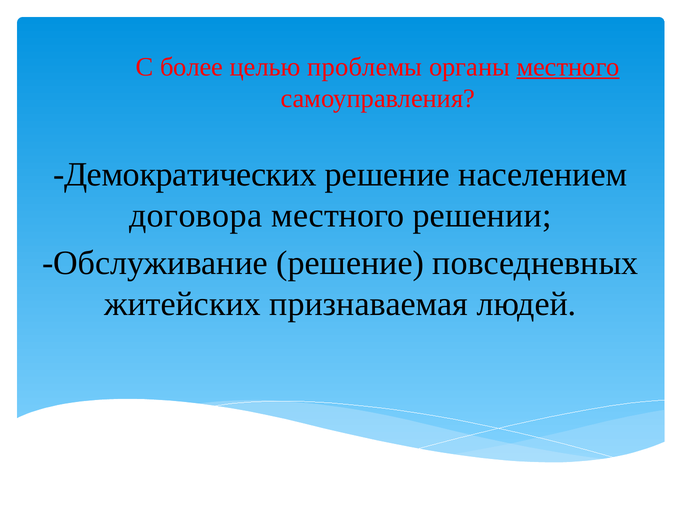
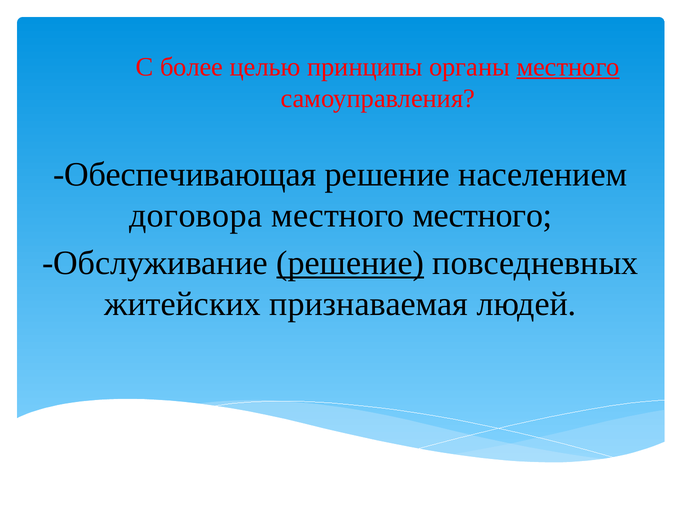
проблемы: проблемы -> принципы
Демократических: Демократических -> Обеспечивающая
местного решении: решении -> местного
решение at (350, 263) underline: none -> present
